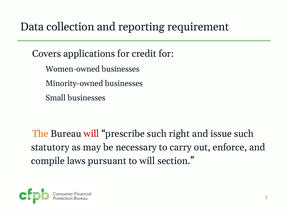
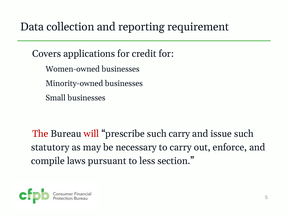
The colour: orange -> red
such right: right -> carry
to will: will -> less
